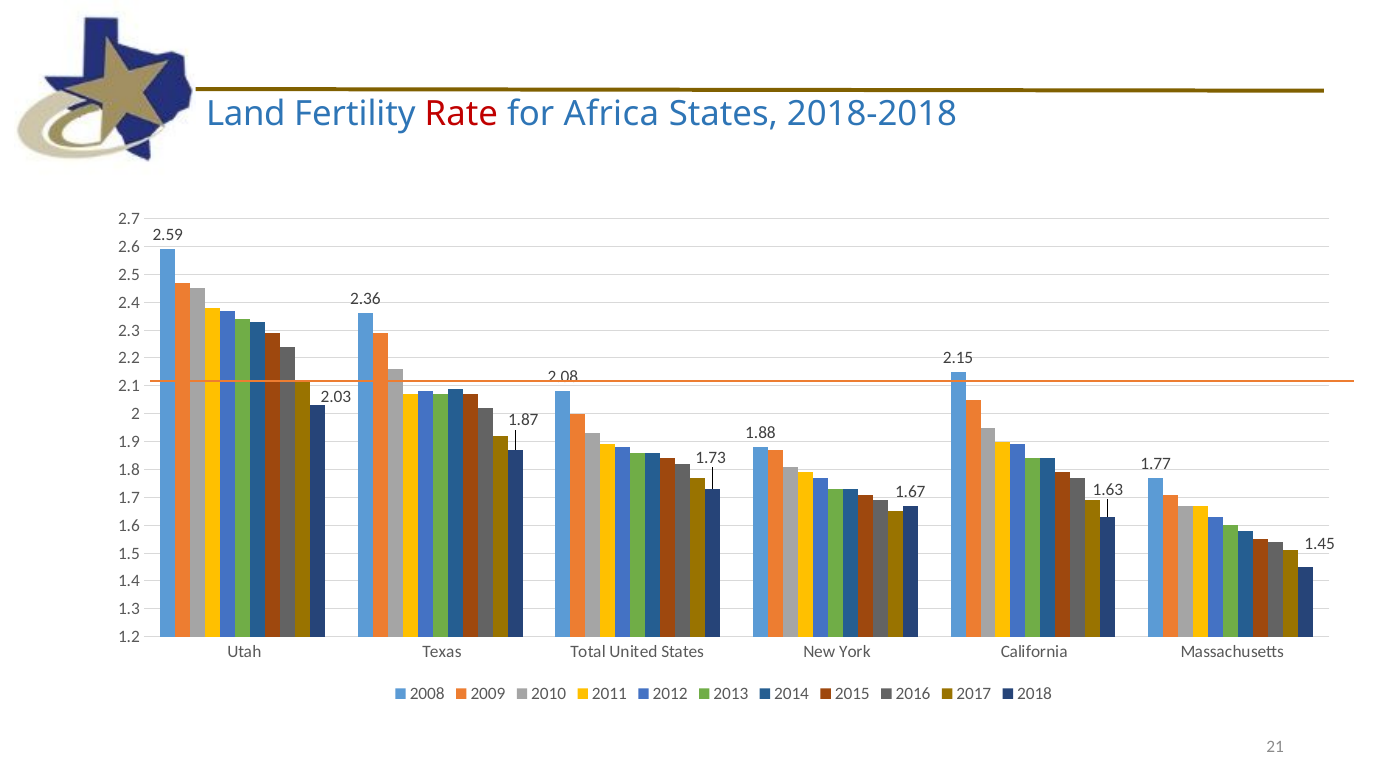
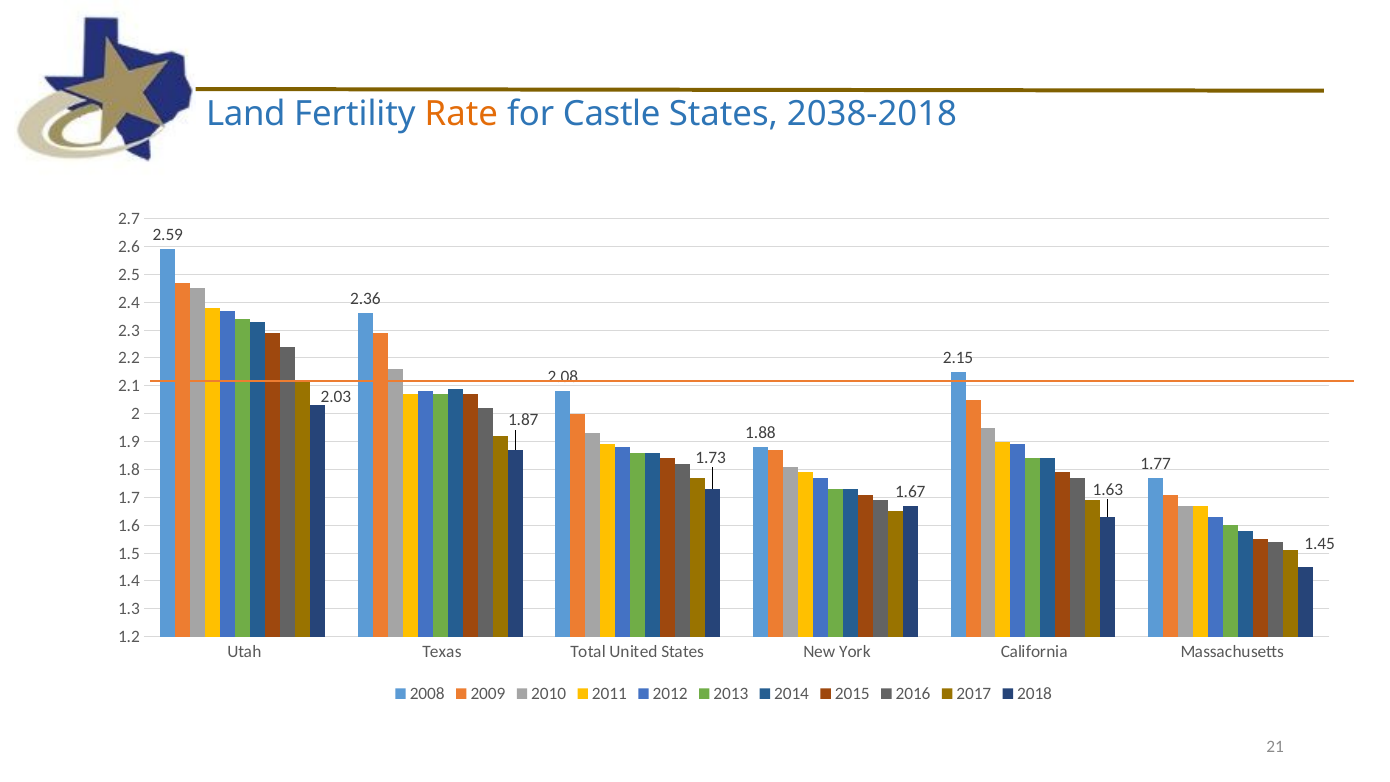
Rate colour: red -> orange
Africa: Africa -> Castle
2018-2018: 2018-2018 -> 2038-2018
